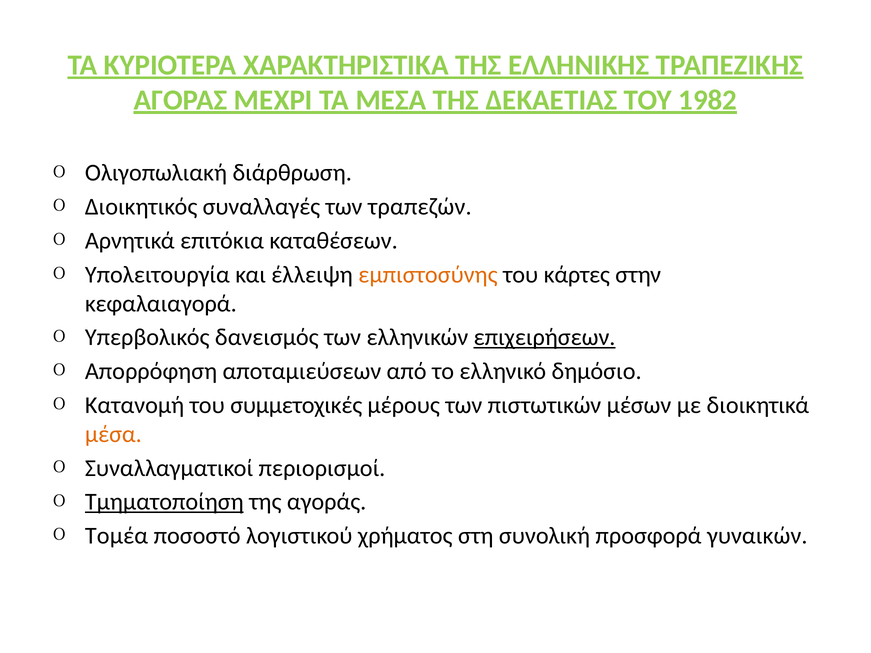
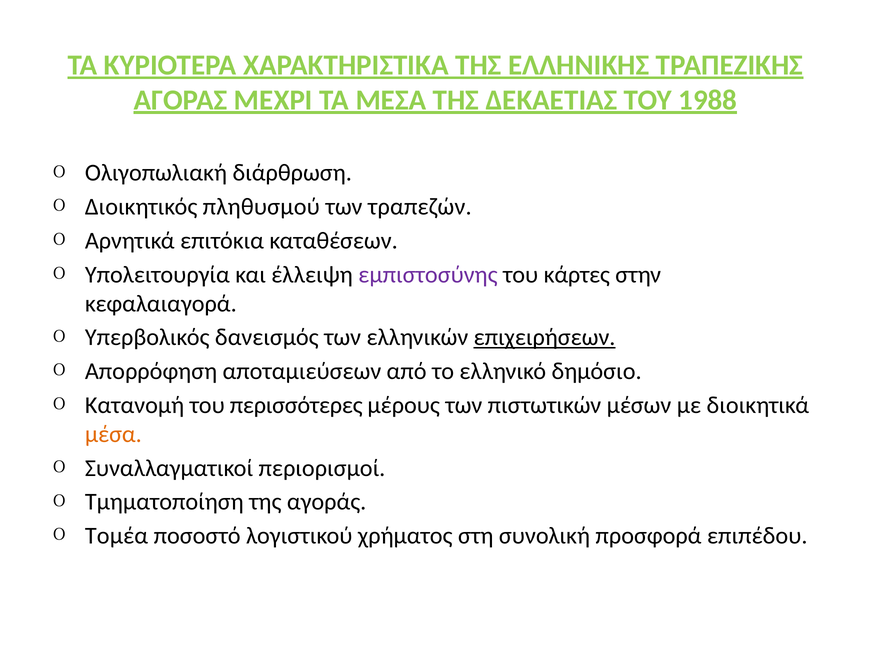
1982: 1982 -> 1988
συναλλαγές: συναλλαγές -> πληθυσμού
εμπιστοσύνης colour: orange -> purple
συμμετοχικές: συμμετοχικές -> περισσότερες
Τμηματοποίηση underline: present -> none
γυναικών: γυναικών -> επιπέδου
